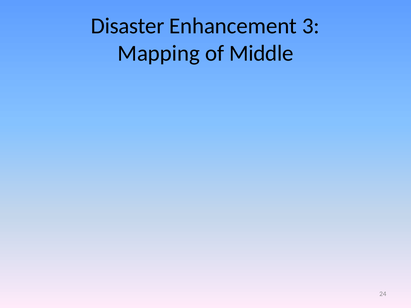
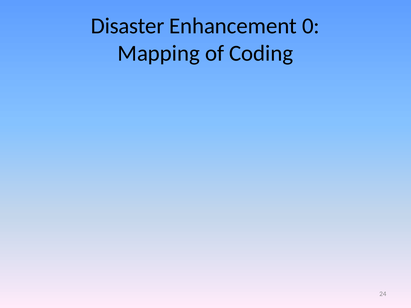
3: 3 -> 0
Middle: Middle -> Coding
